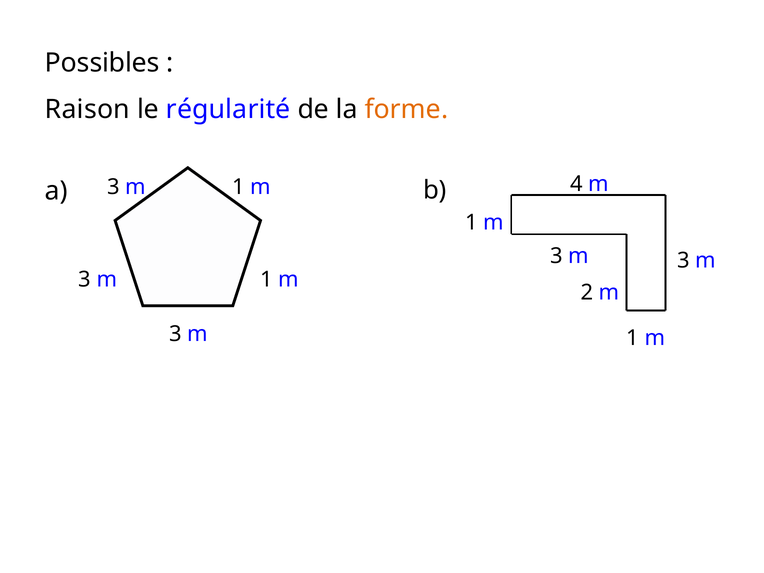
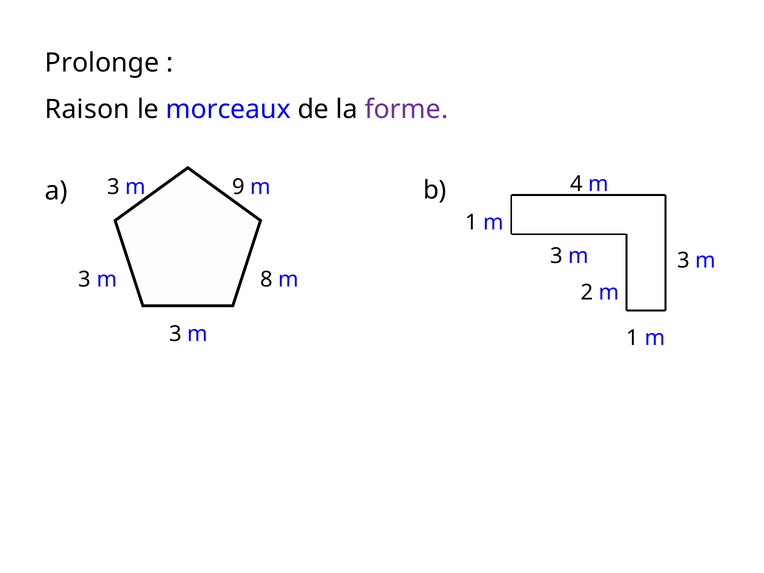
Possibles: Possibles -> Prolonge
régularité: régularité -> morceaux
forme colour: orange -> purple
1 at (238, 187): 1 -> 9
1 at (266, 280): 1 -> 8
